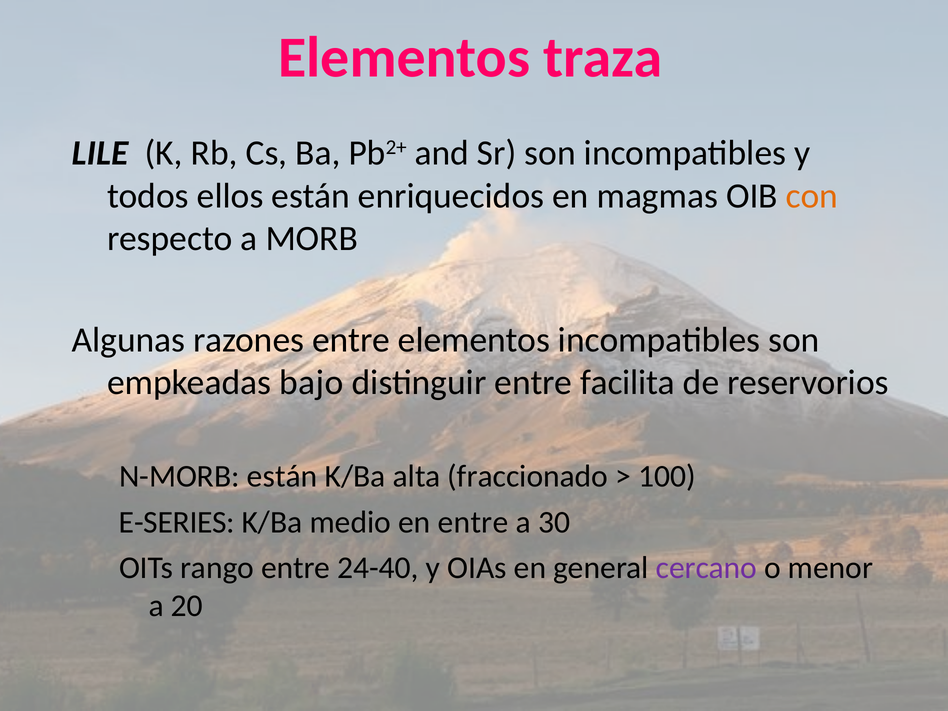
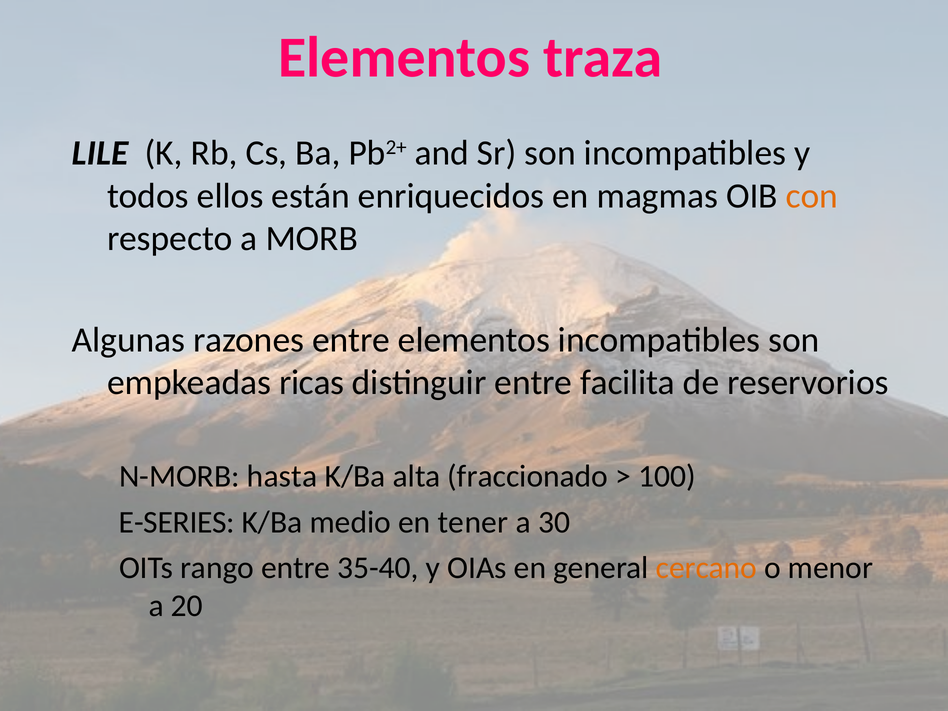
bajo: bajo -> ricas
N-MORB están: están -> hasta
en entre: entre -> tener
24-40: 24-40 -> 35-40
cercano colour: purple -> orange
